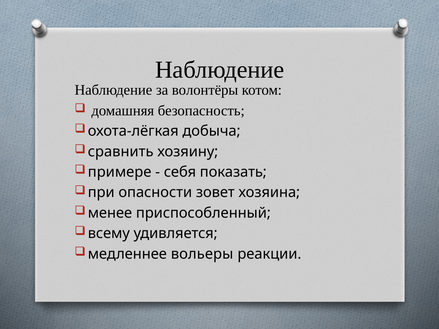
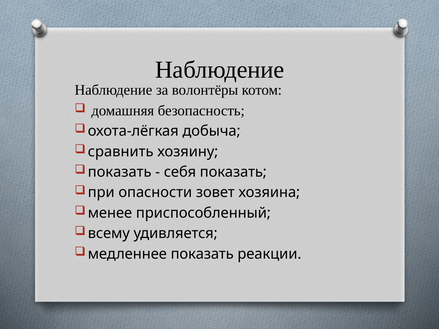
примере at (120, 172): примере -> показать
медленнее вольеры: вольеры -> показать
